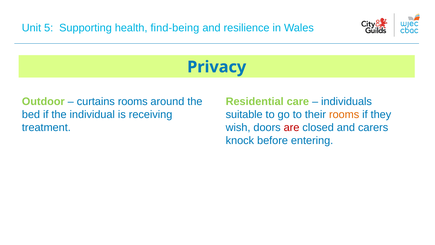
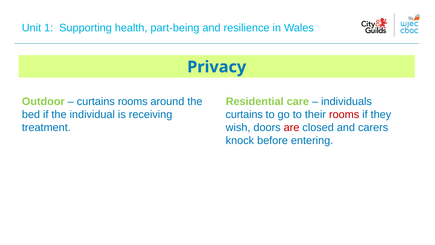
5: 5 -> 1
find-being: find-being -> part-being
suitable at (244, 114): suitable -> curtains
rooms at (344, 114) colour: orange -> red
